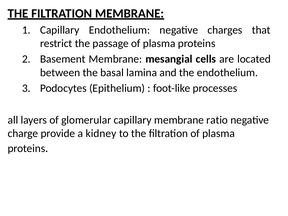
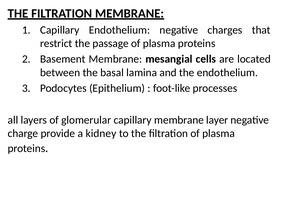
ratio: ratio -> layer
